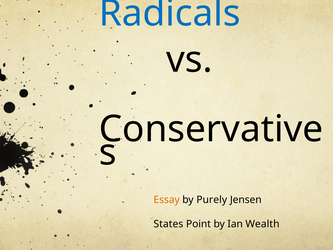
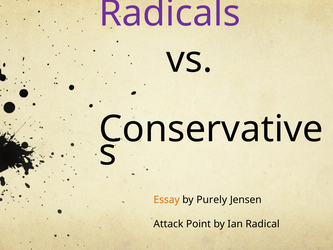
Radicals colour: blue -> purple
States: States -> Attack
Wealth: Wealth -> Radical
